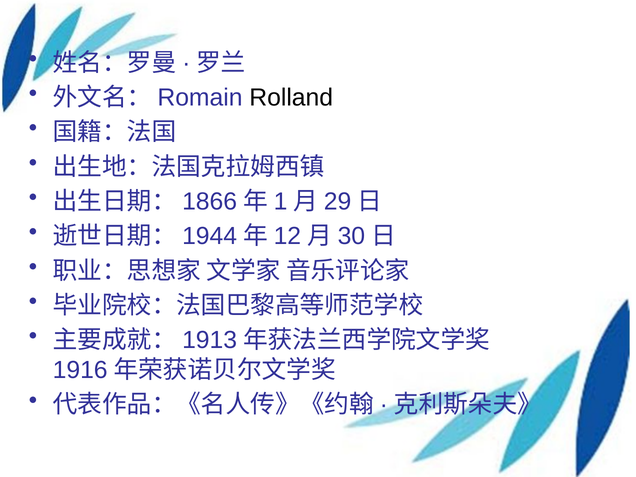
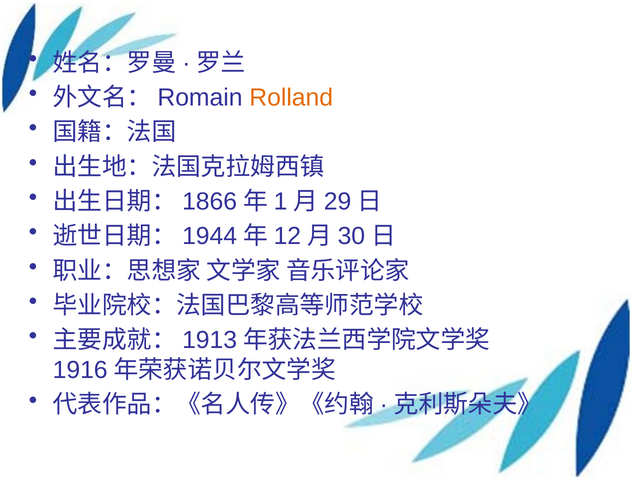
Rolland colour: black -> orange
